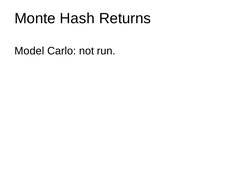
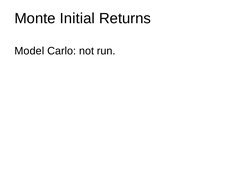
Hash: Hash -> Initial
